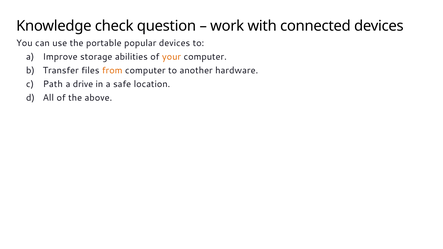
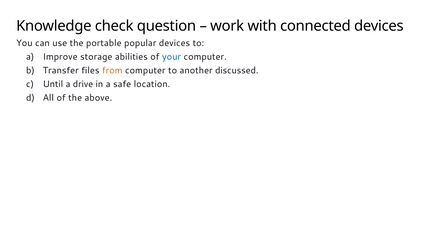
your colour: orange -> blue
hardware: hardware -> discussed
Path: Path -> Until
